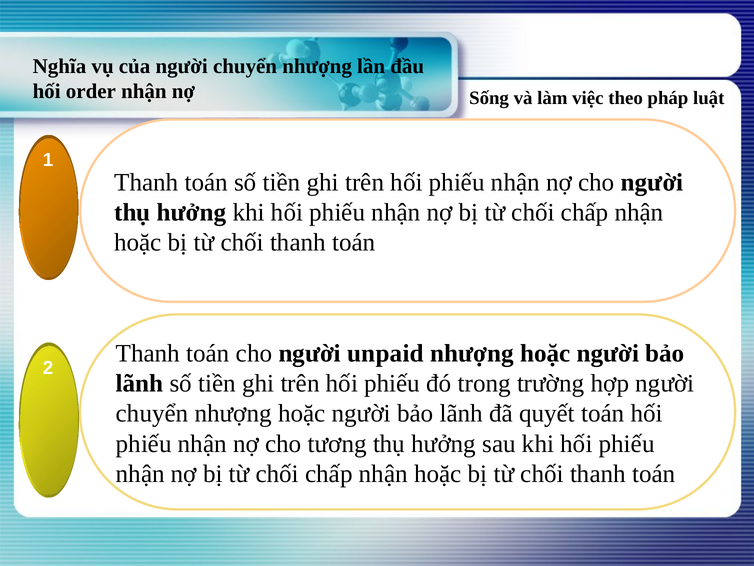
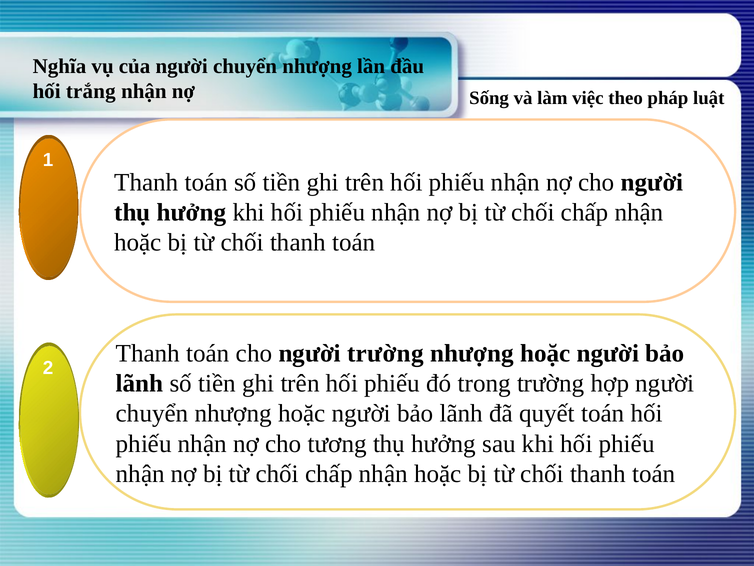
order: order -> trắng
người unpaid: unpaid -> trường
